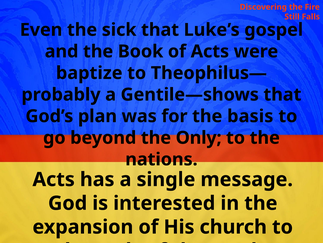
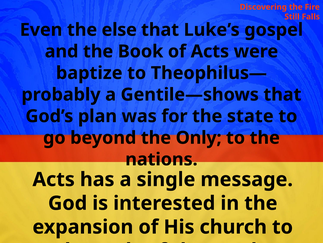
sick: sick -> else
basis: basis -> state
